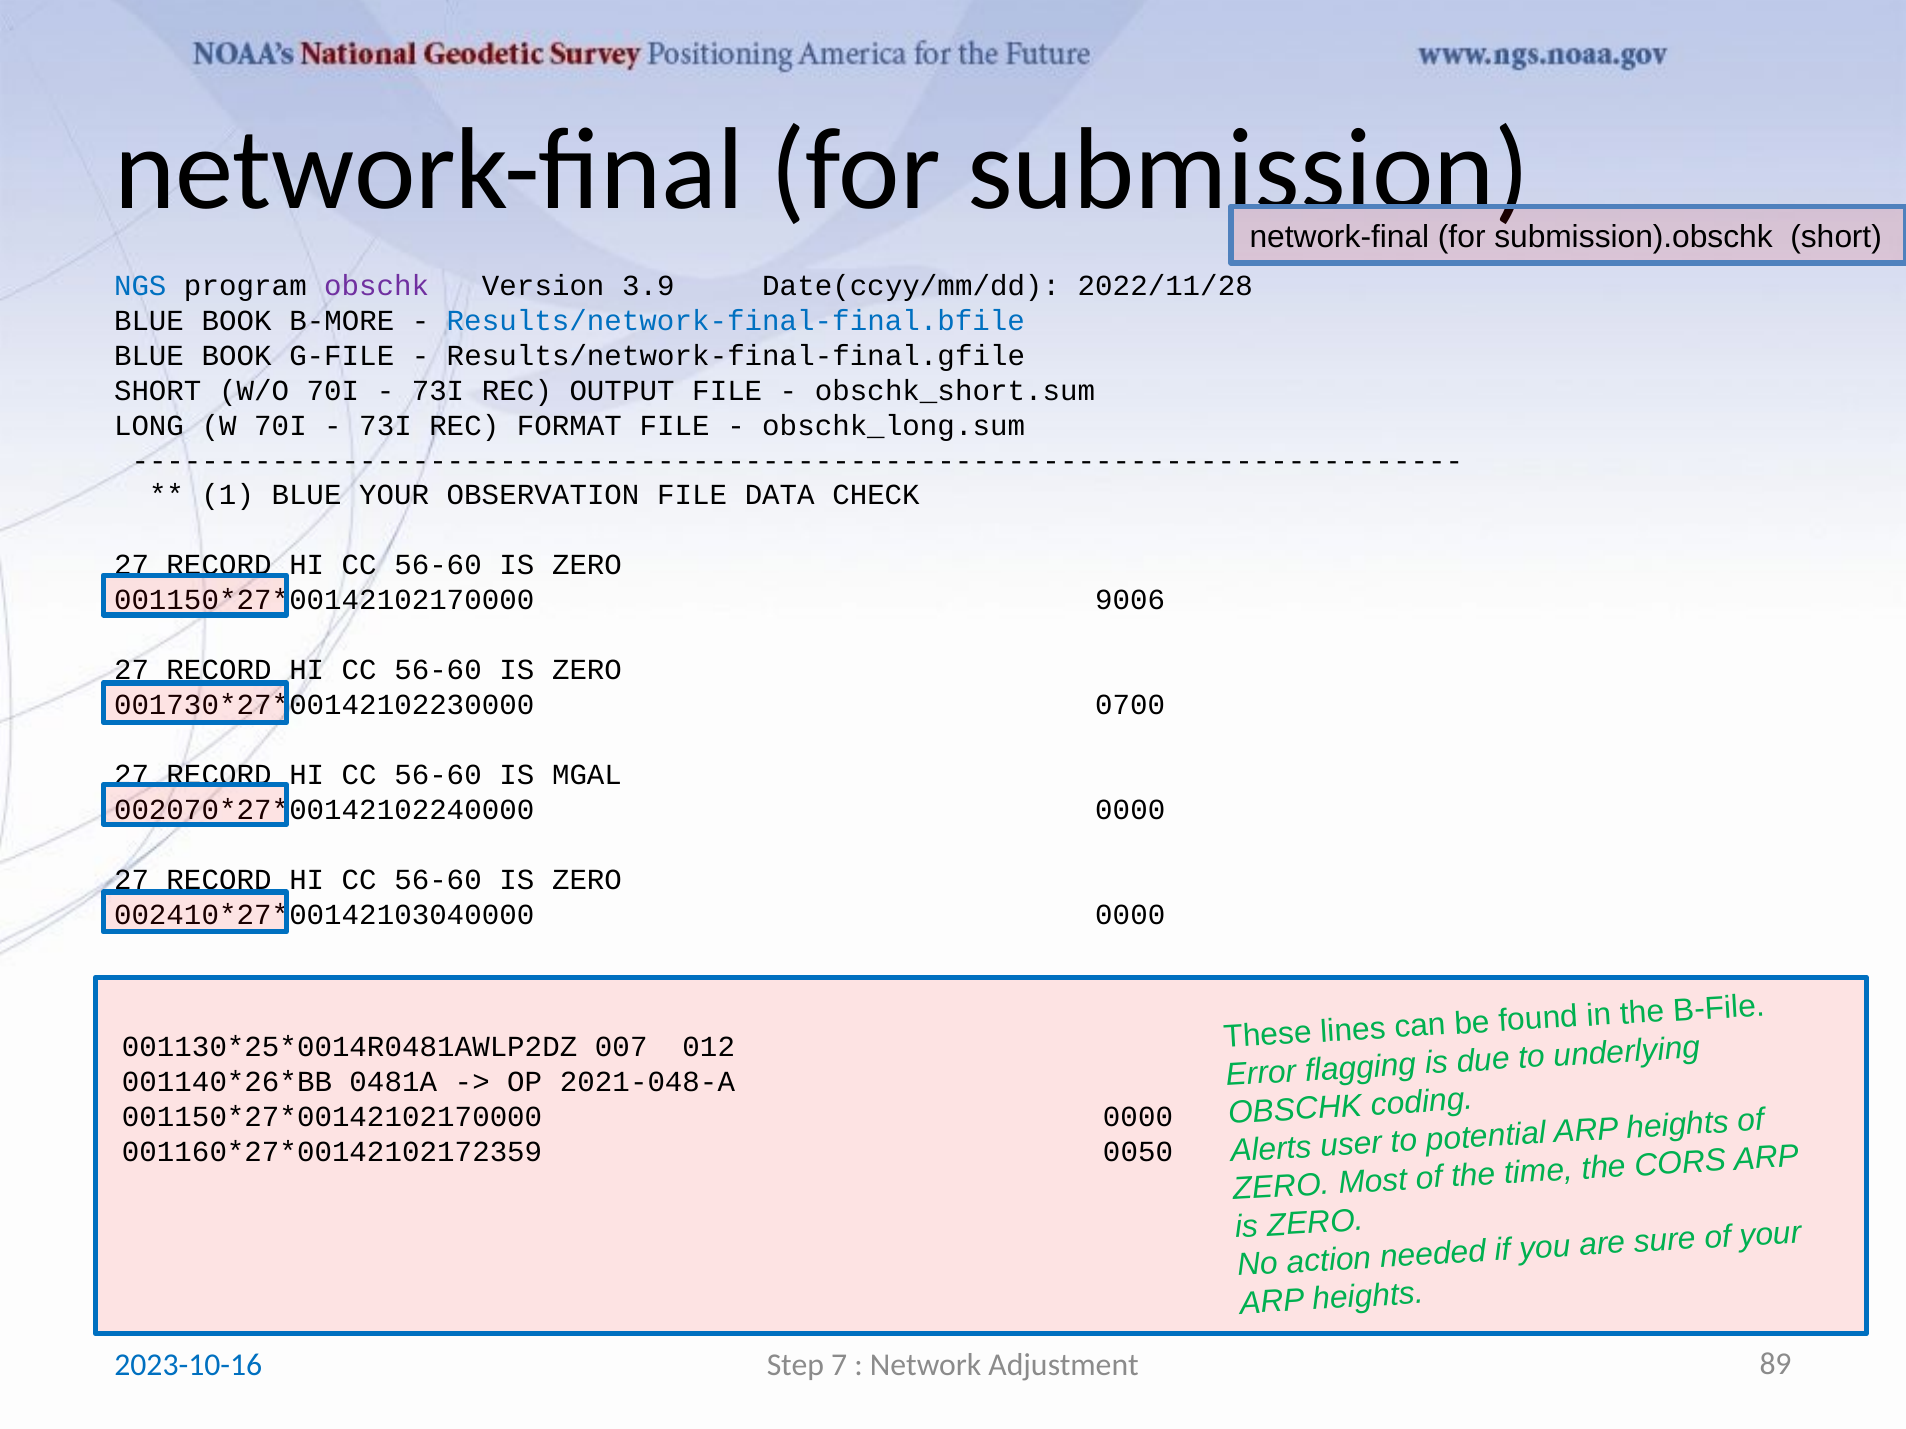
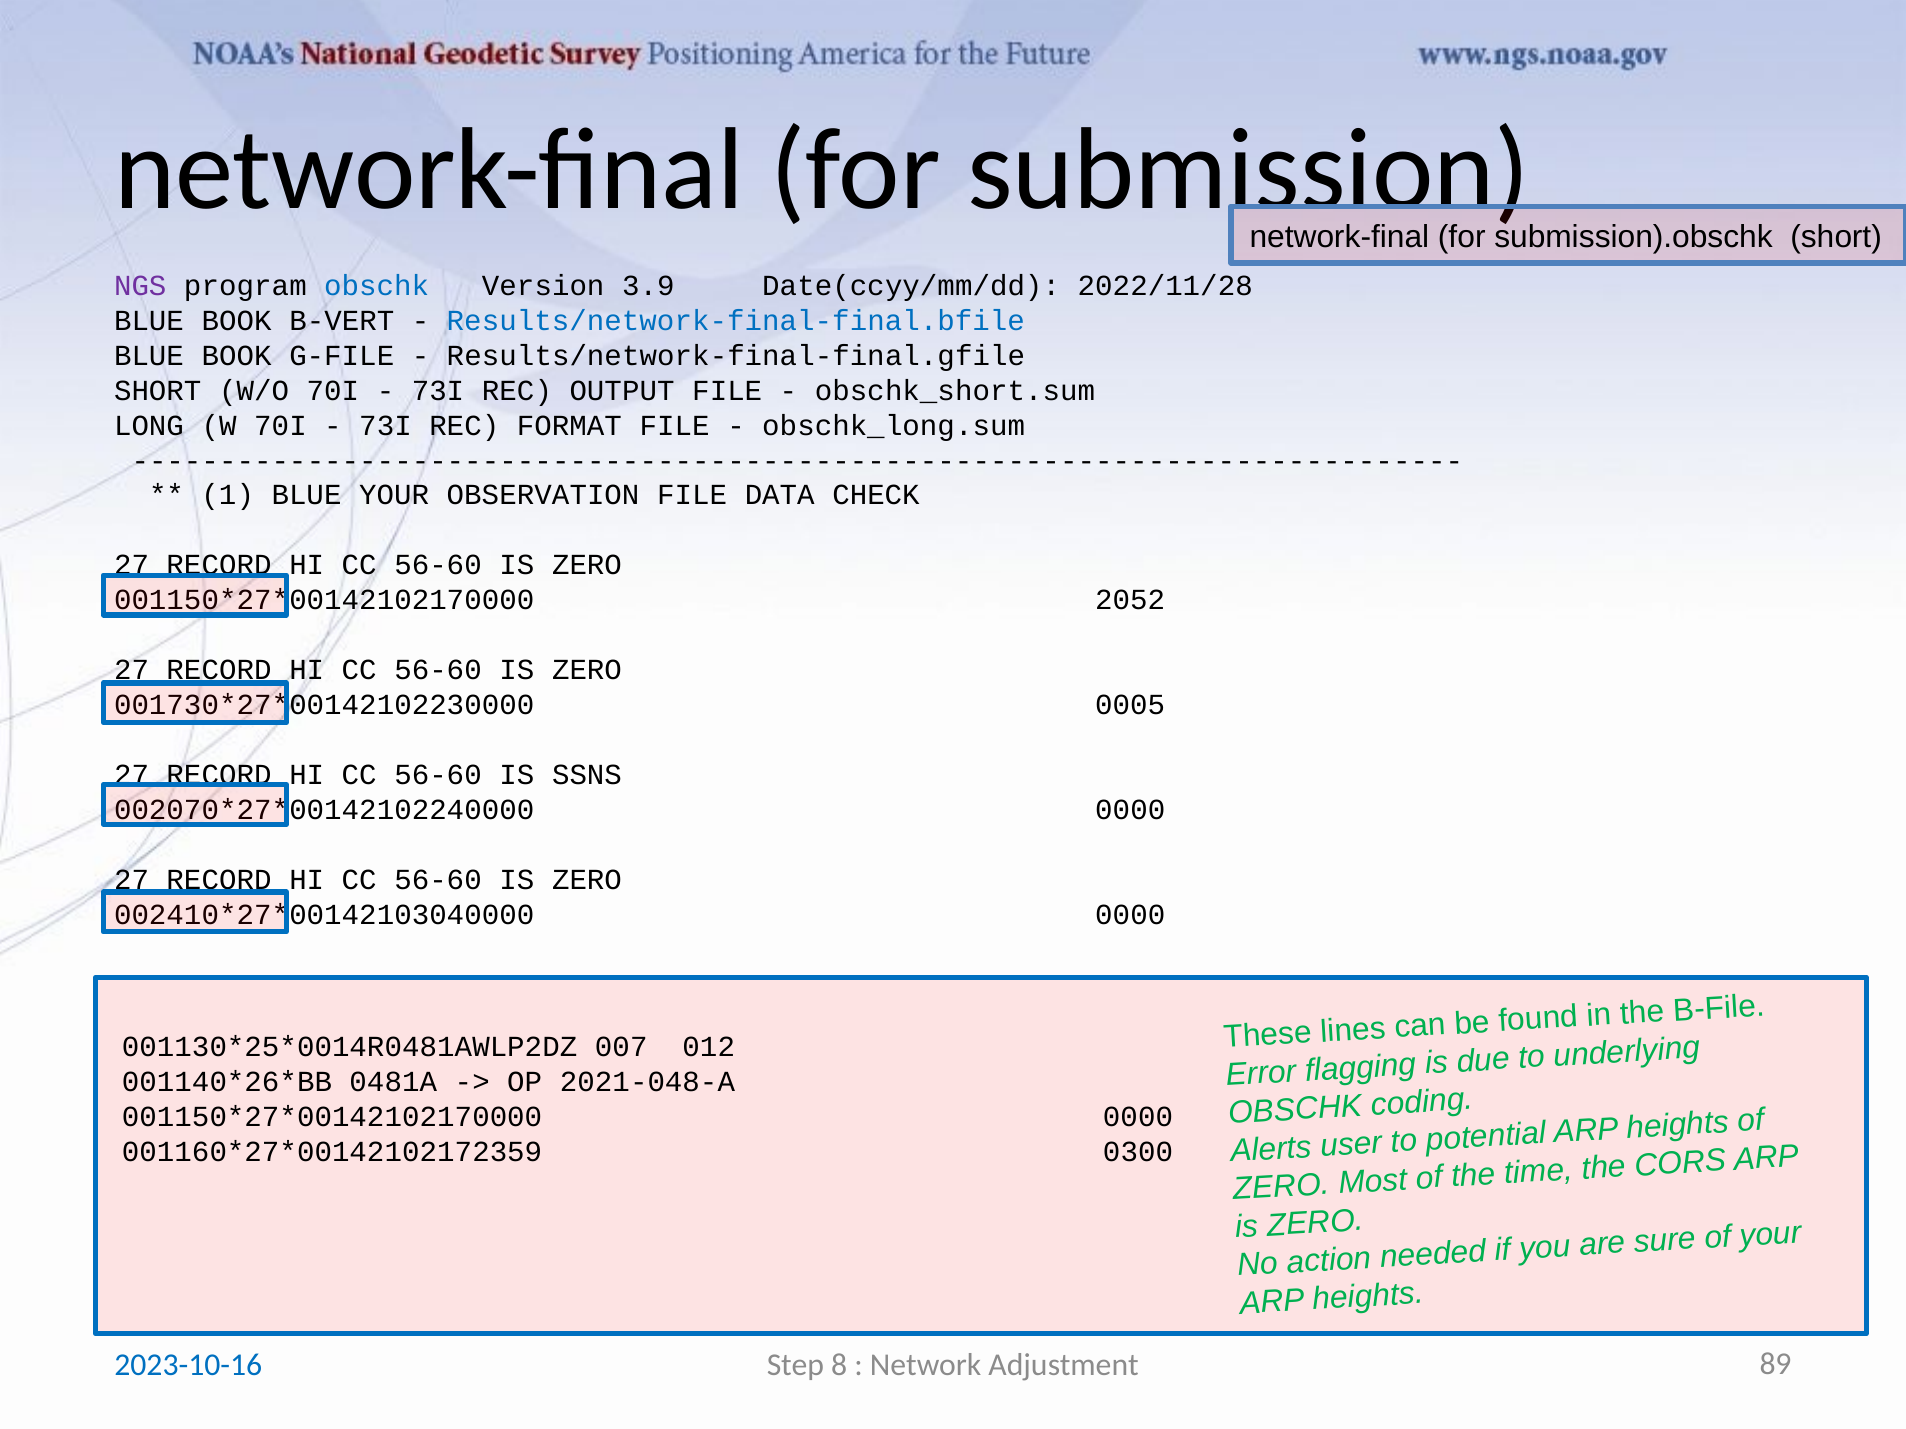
NGS colour: blue -> purple
obschk at (377, 286) colour: purple -> blue
B-MORE: B-MORE -> B-VERT
9006: 9006 -> 2052
0700: 0700 -> 0005
MGAL: MGAL -> SSNS
0050: 0050 -> 0300
7: 7 -> 8
